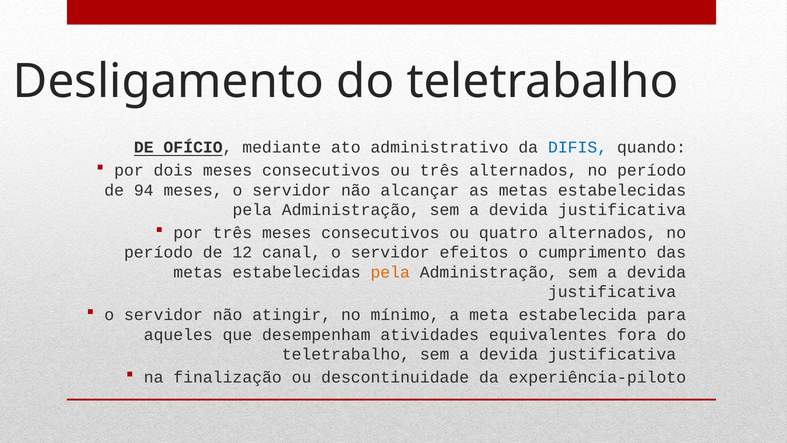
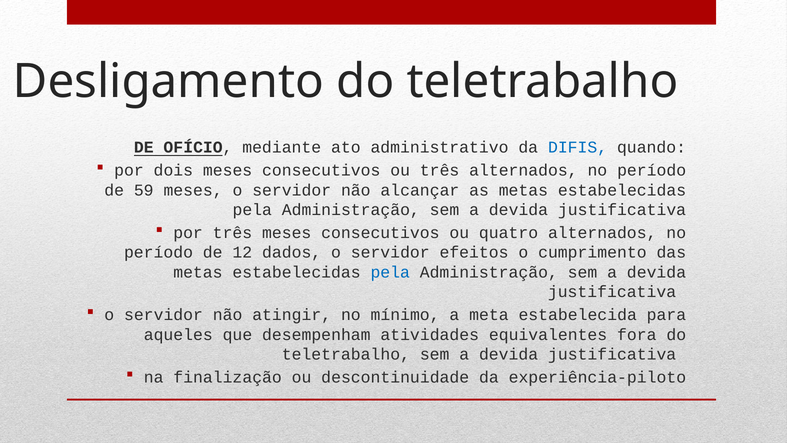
94: 94 -> 59
canal: canal -> dados
pela at (390, 272) colour: orange -> blue
